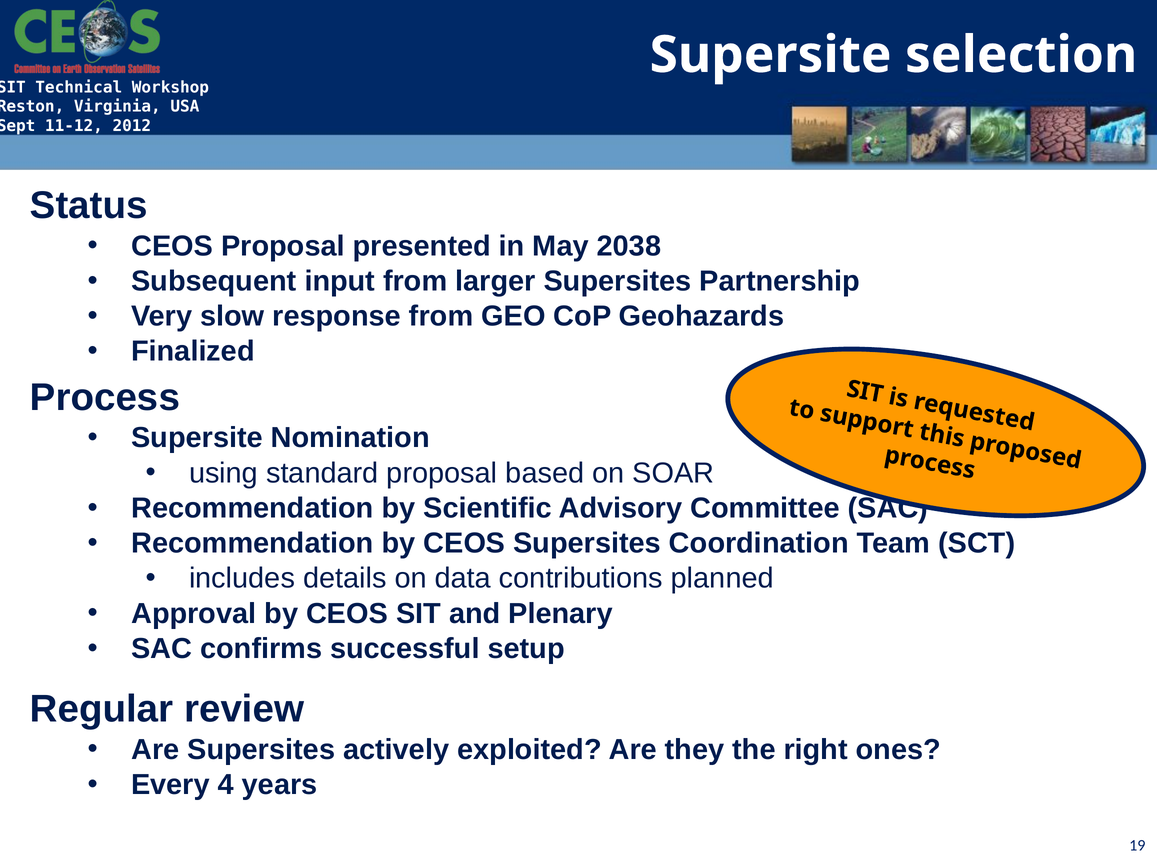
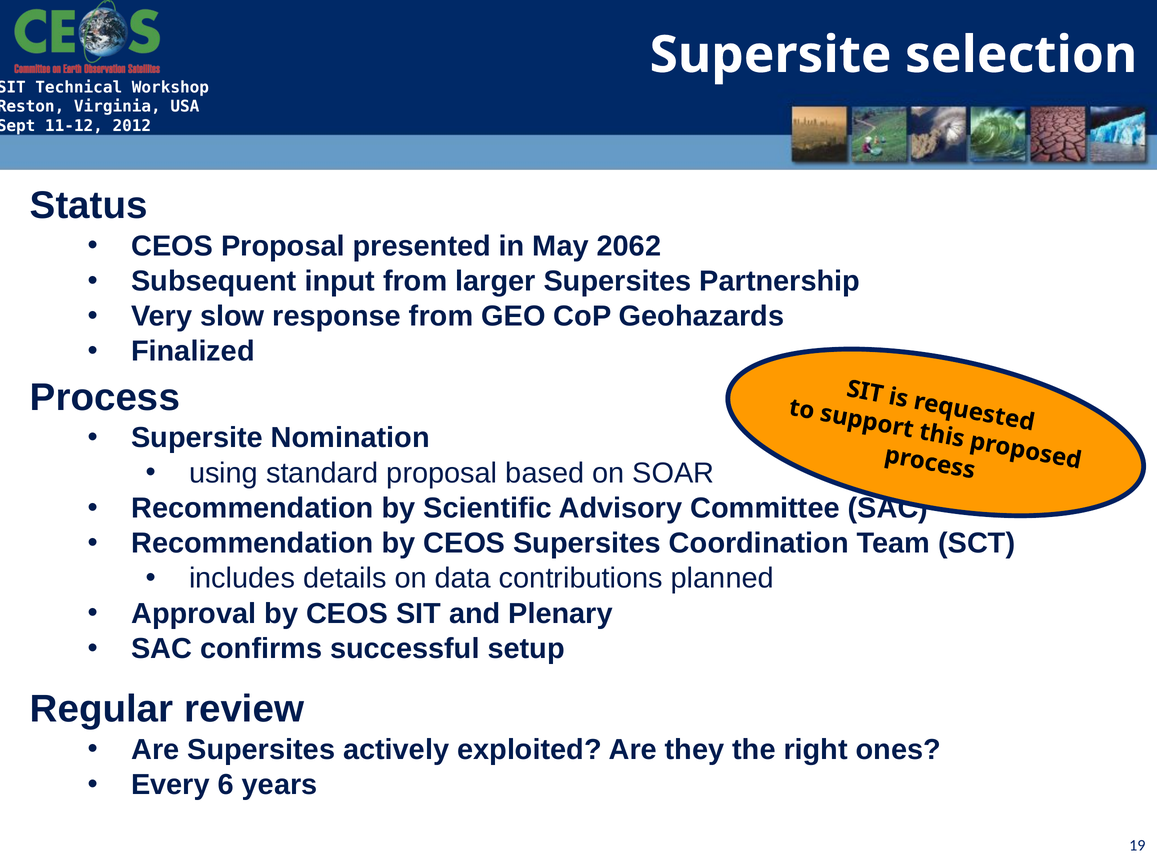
2038: 2038 -> 2062
4: 4 -> 6
